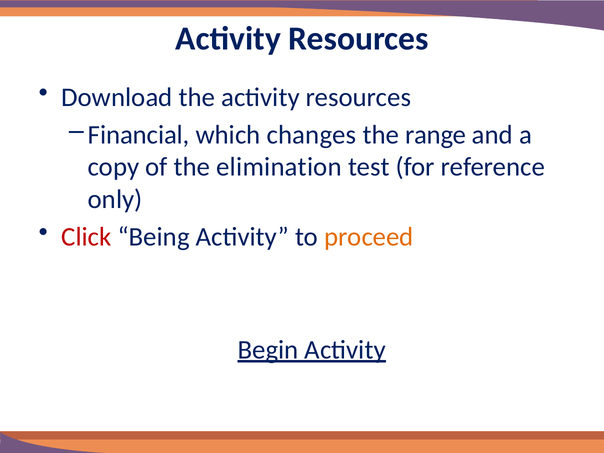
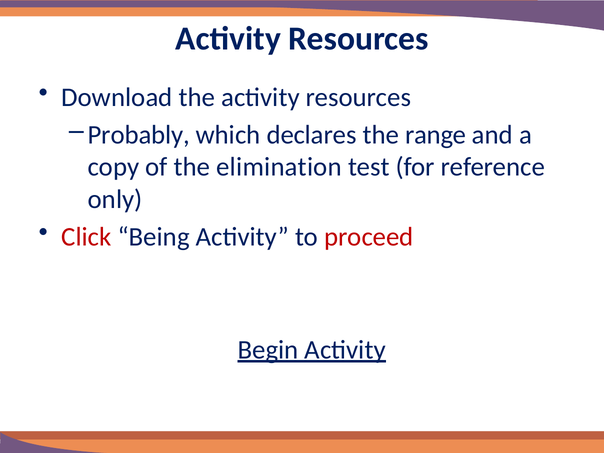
Financial: Financial -> Probably
changes: changes -> declares
proceed colour: orange -> red
